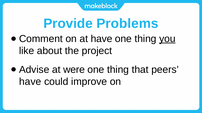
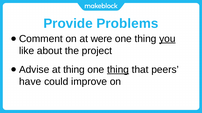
at have: have -> were
at were: were -> thing
thing at (118, 70) underline: none -> present
